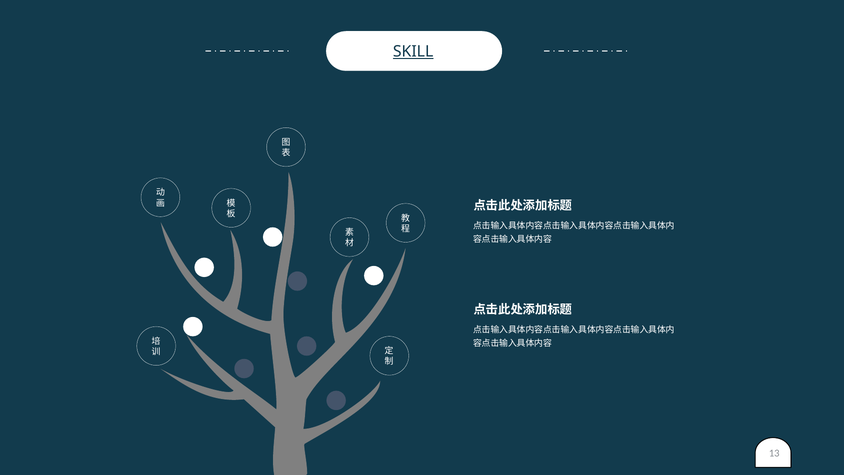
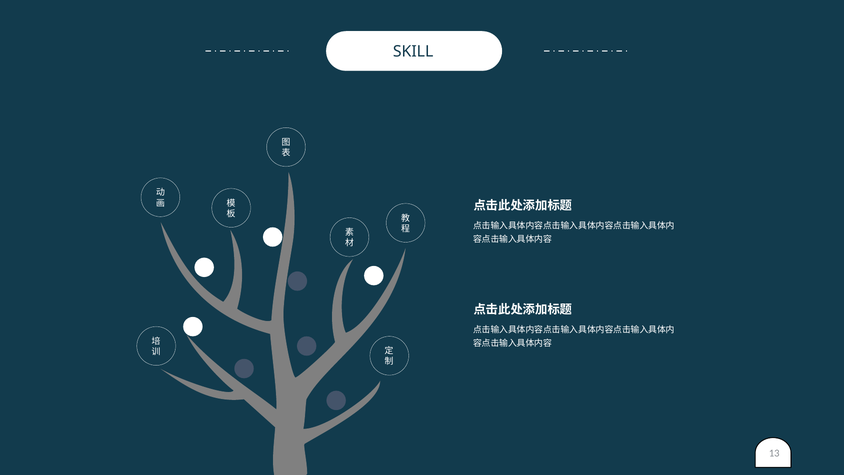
SKILL underline: present -> none
